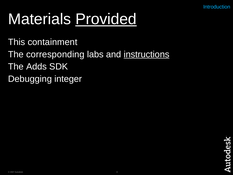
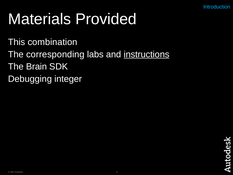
Provided underline: present -> none
containment: containment -> combination
Adds: Adds -> Brain
